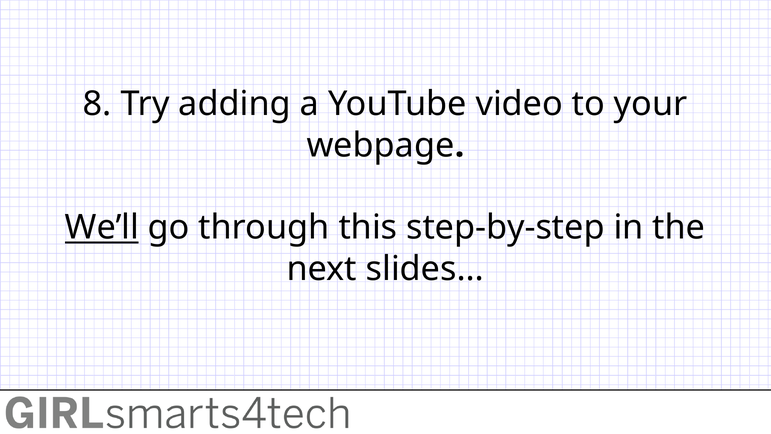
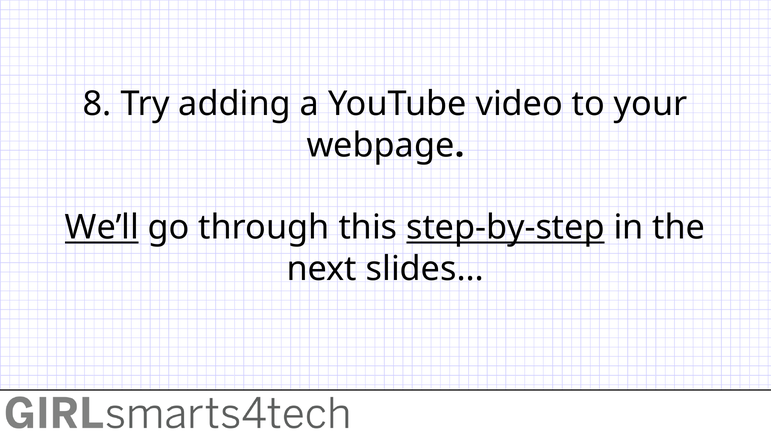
step-by-step underline: none -> present
